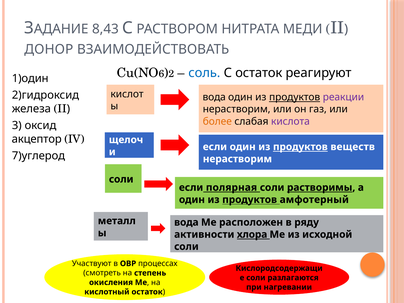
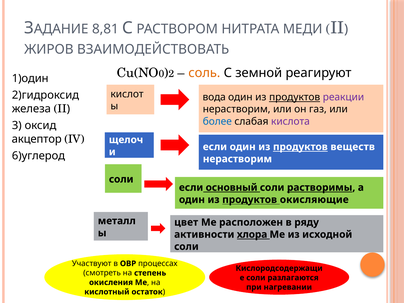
8,43: 8,43 -> 8,81
ДОНОР: ДОНОР -> ЖИРОВ
6: 6 -> 0
соль colour: blue -> orange
С остаток: остаток -> земной
более colour: orange -> blue
7)углерод: 7)углерод -> 6)углерод
полярная: полярная -> основный
амфотерный: амфотерный -> окисляющие
вода at (186, 222): вода -> цвет
